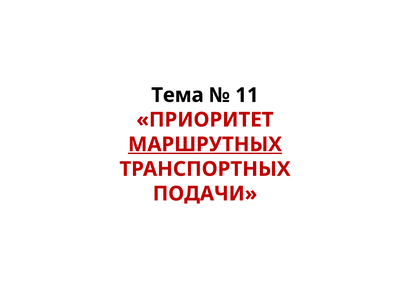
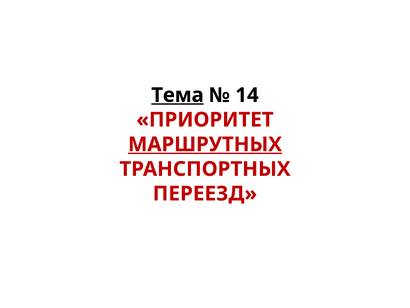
Тема underline: none -> present
11: 11 -> 14
ПОДАЧИ: ПОДАЧИ -> ПЕРЕЕЗД
